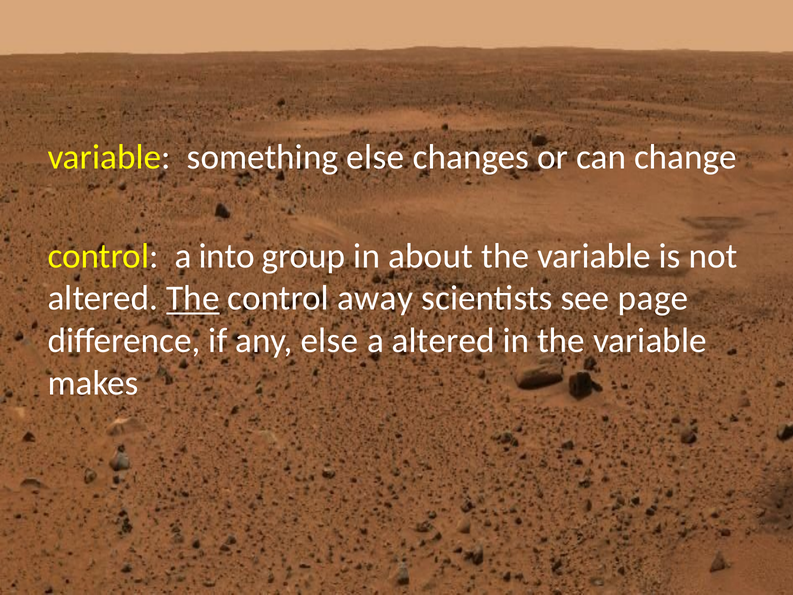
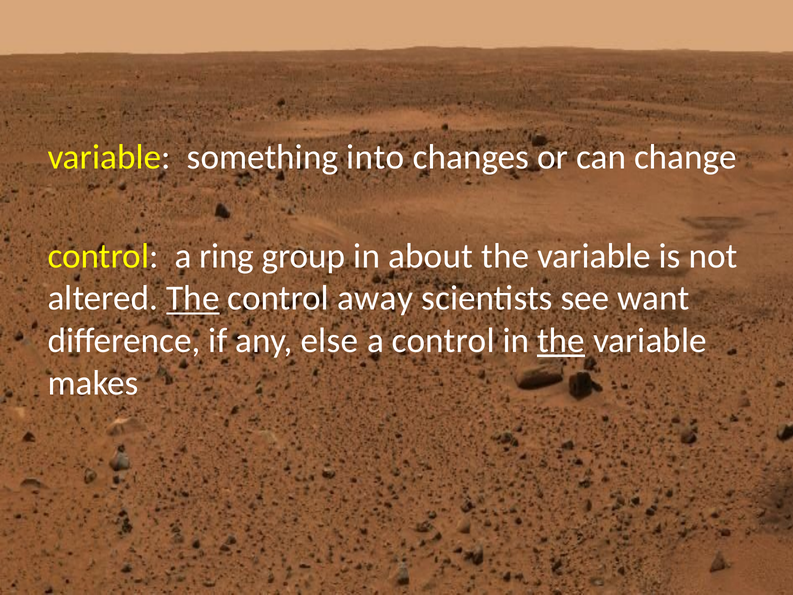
something else: else -> into
into: into -> ring
page: page -> want
a altered: altered -> control
the at (561, 340) underline: none -> present
